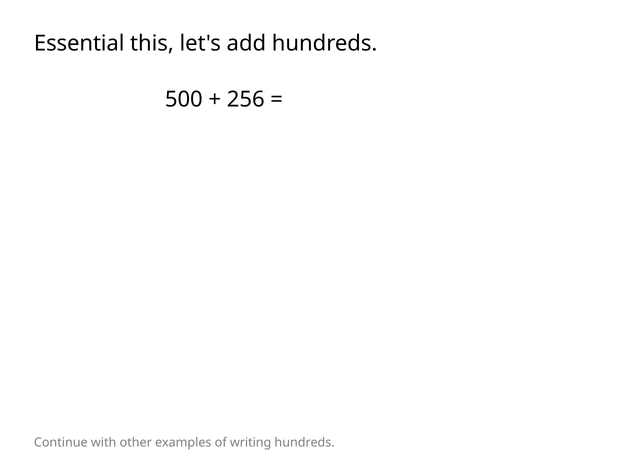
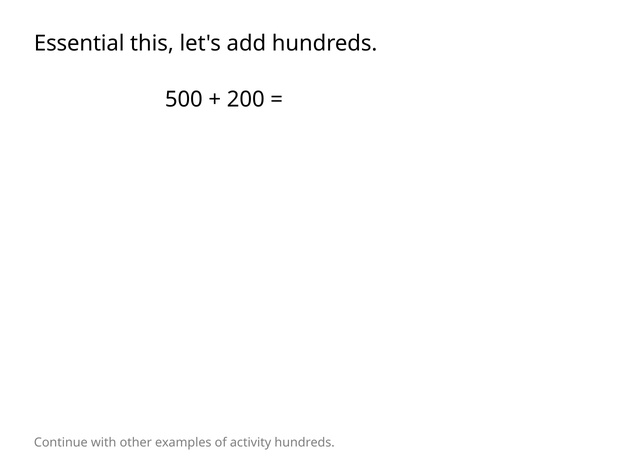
256: 256 -> 200
writing: writing -> activity
